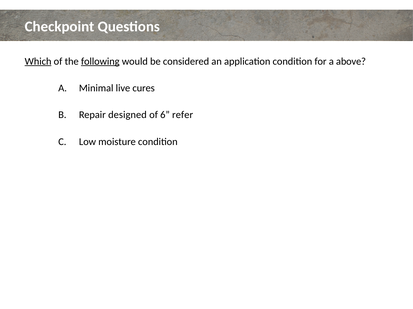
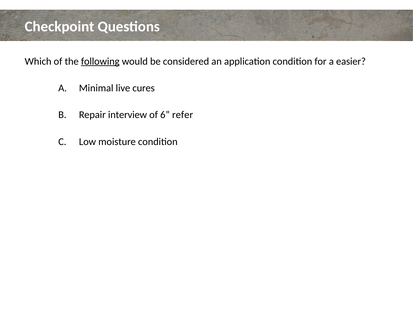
Which underline: present -> none
above: above -> easier
designed: designed -> interview
